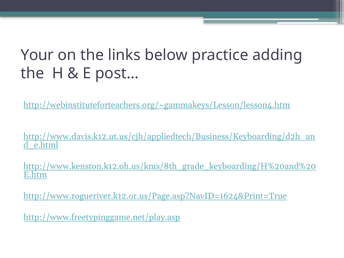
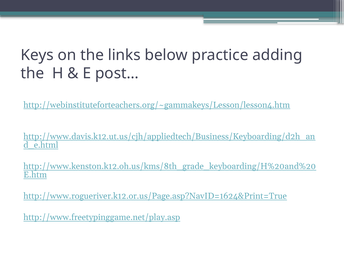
Your: Your -> Keys
